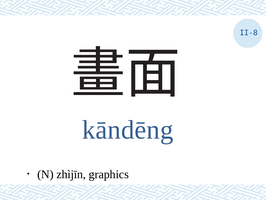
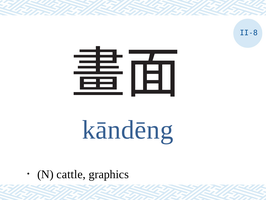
zhìjīn: zhìjīn -> cattle
